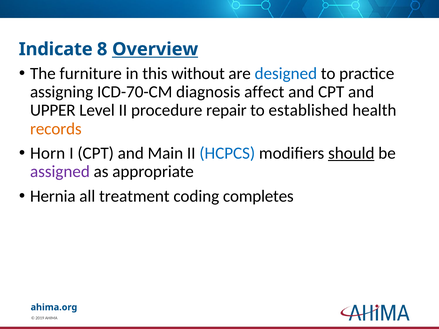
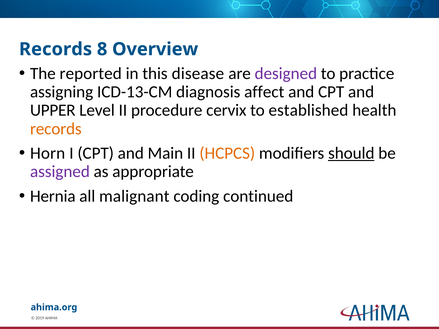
Indicate at (56, 49): Indicate -> Records
Overview underline: present -> none
furniture: furniture -> reported
without: without -> disease
designed colour: blue -> purple
ICD-70-CM: ICD-70-CM -> ICD-13-CM
repair: repair -> cervix
HCPCS colour: blue -> orange
treatment: treatment -> malignant
completes: completes -> continued
